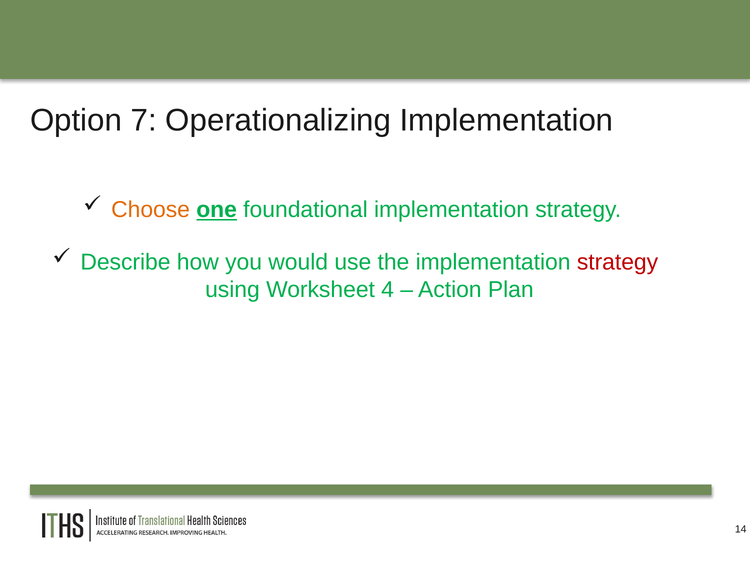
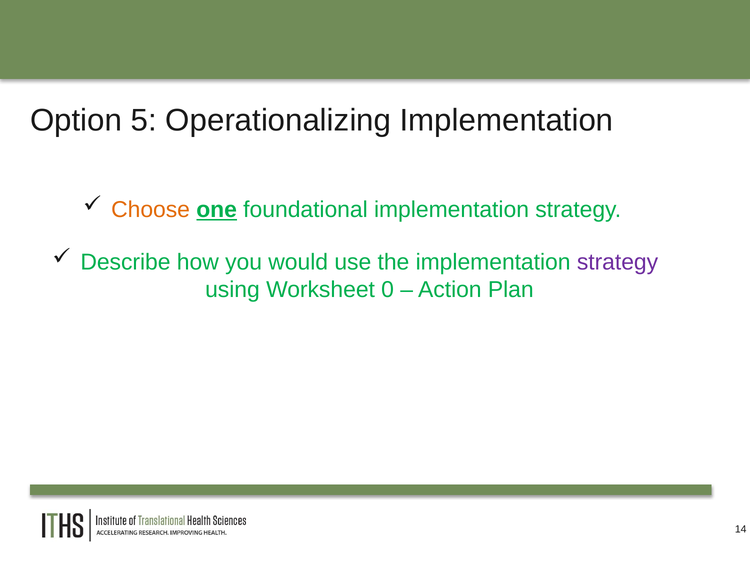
7: 7 -> 5
strategy at (618, 262) colour: red -> purple
4: 4 -> 0
